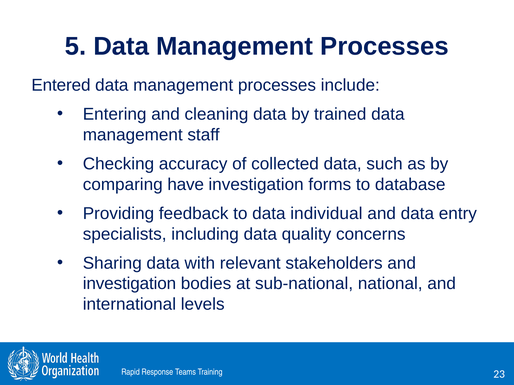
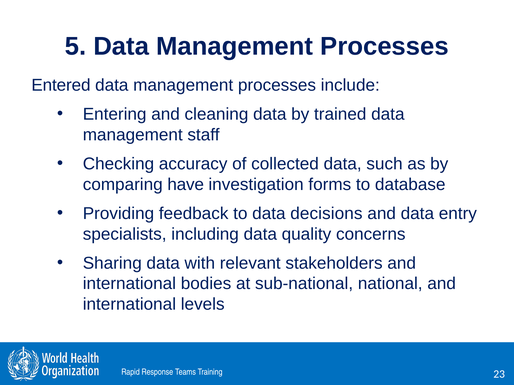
individual: individual -> decisions
investigation at (129, 284): investigation -> international
